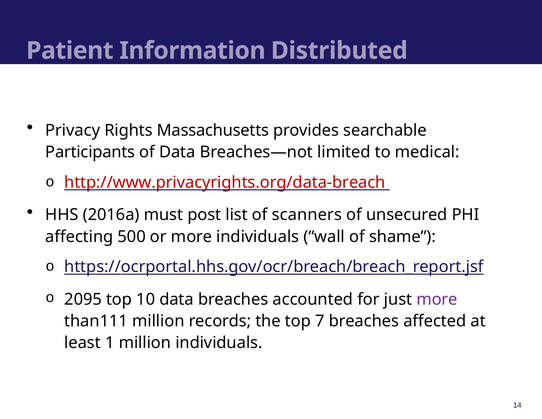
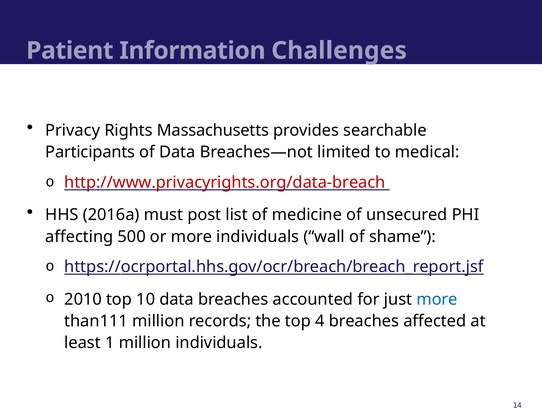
Distributed: Distributed -> Challenges
scanners: scanners -> medicine
2095: 2095 -> 2010
more at (437, 299) colour: purple -> blue
7: 7 -> 4
